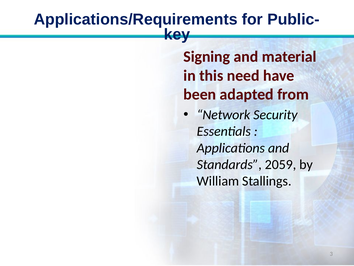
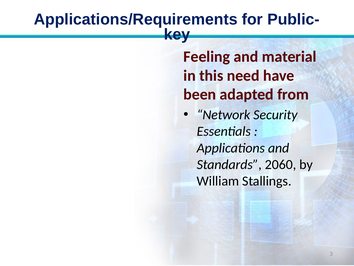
Signing: Signing -> Feeling
2059: 2059 -> 2060
